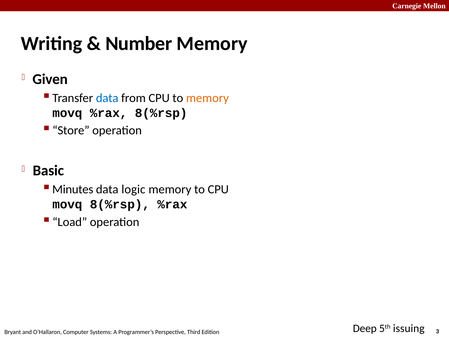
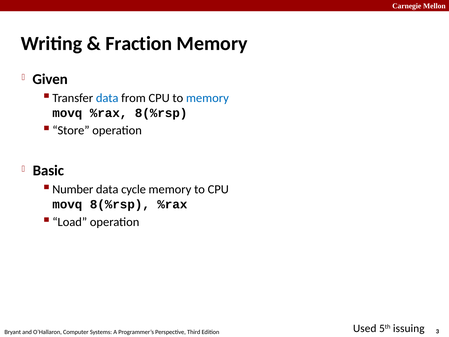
Number: Number -> Fraction
memory at (207, 98) colour: orange -> blue
Minutes: Minutes -> Number
logic: logic -> cycle
Deep: Deep -> Used
